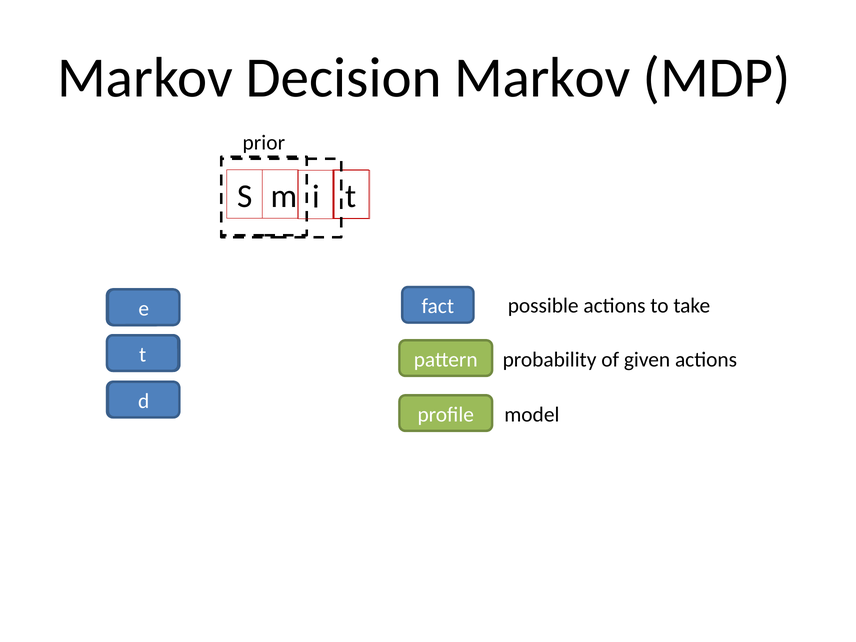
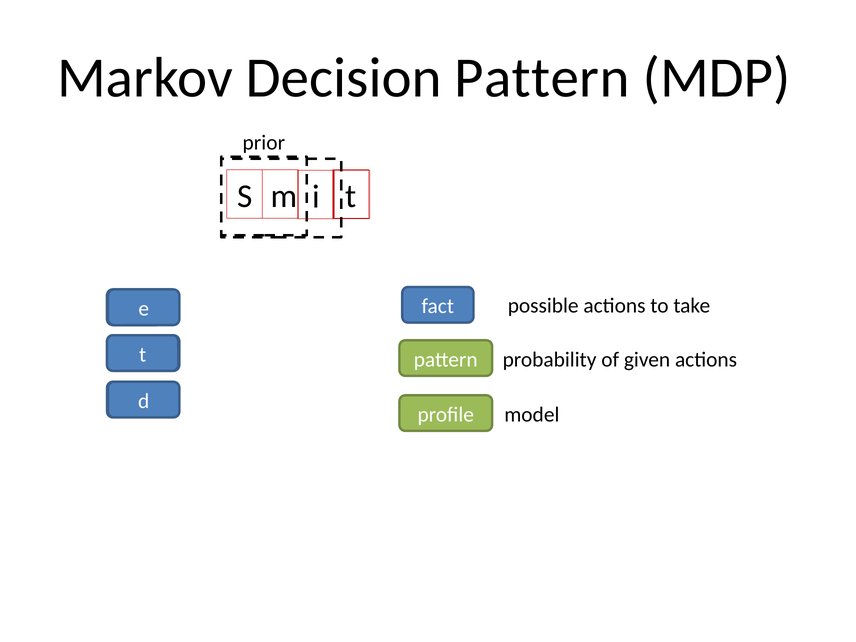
Decision Markov: Markov -> Pattern
